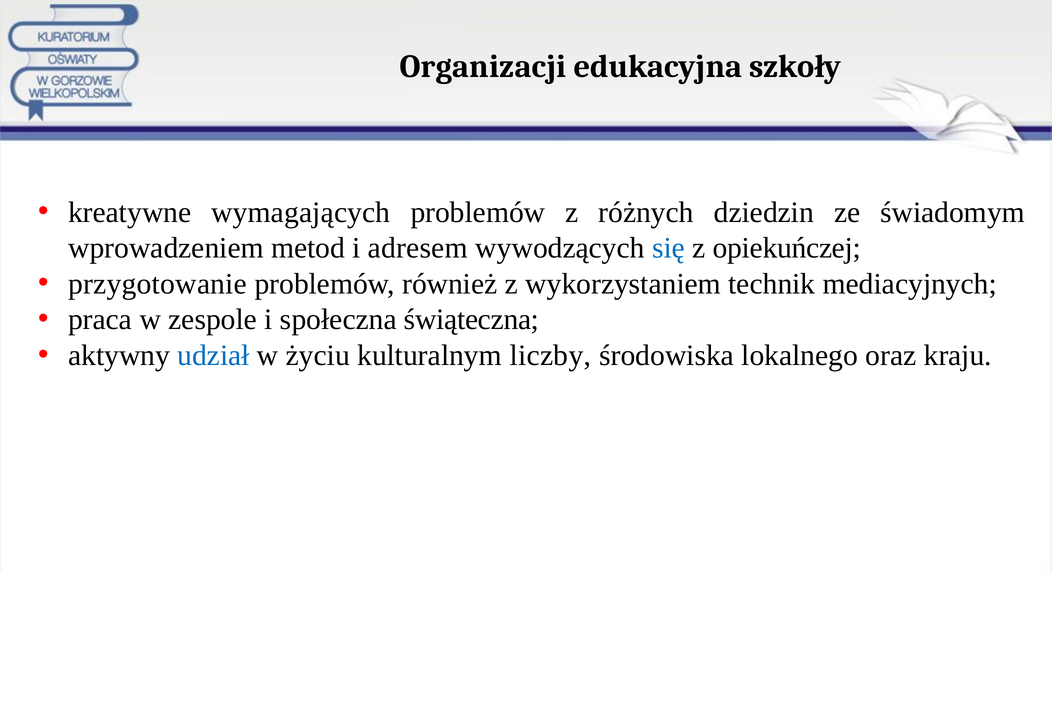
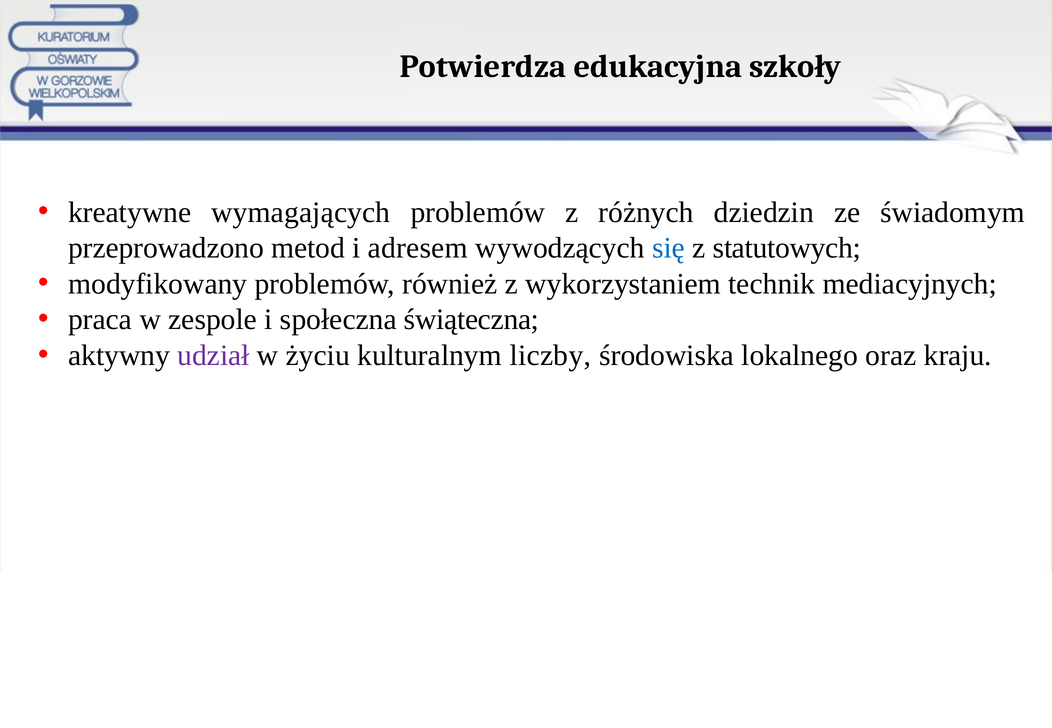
Organizacji: Organizacji -> Potwierdza
wprowadzeniem: wprowadzeniem -> przeprowadzono
opiekuńczej: opiekuńczej -> statutowych
przygotowanie: przygotowanie -> modyfikowany
udział colour: blue -> purple
